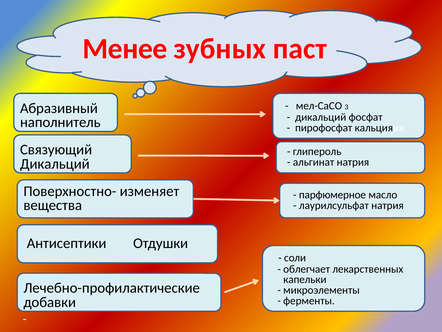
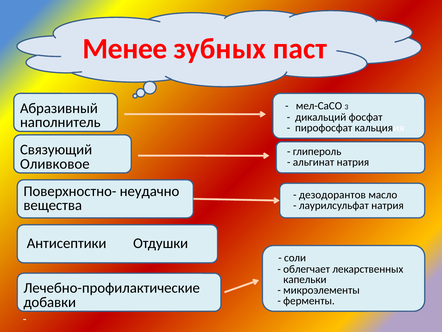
Дикальций at (55, 164): Дикальций -> Оливковое
изменяет: изменяет -> неудачно
парфюмерное: парфюмерное -> дезодорантов
